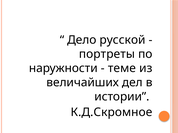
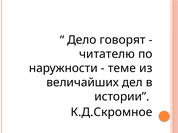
русской: русской -> говорят
портреты: портреты -> читателю
